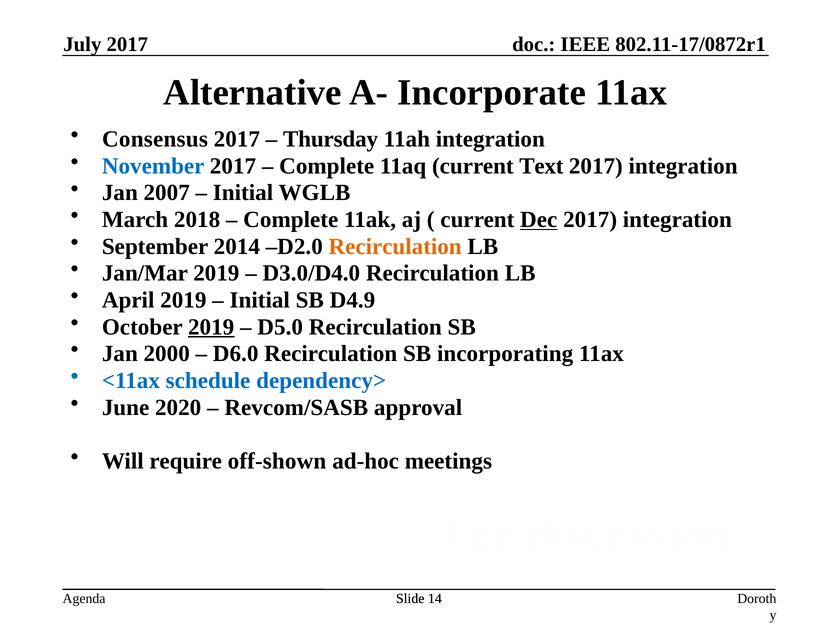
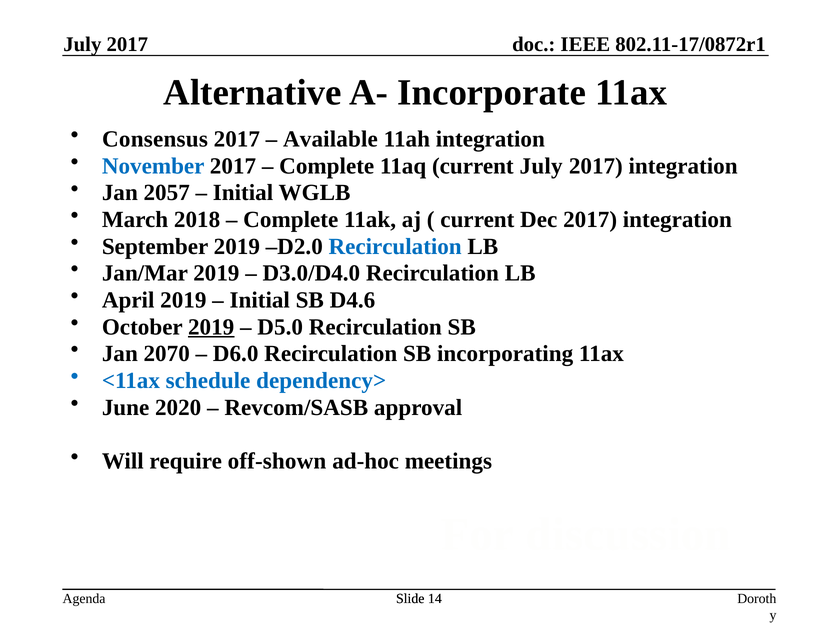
Thursday: Thursday -> Available
current Text: Text -> July
2007: 2007 -> 2057
Dec underline: present -> none
September 2014: 2014 -> 2019
Recirculation at (395, 246) colour: orange -> blue
D4.9: D4.9 -> D4.6
2000: 2000 -> 2070
